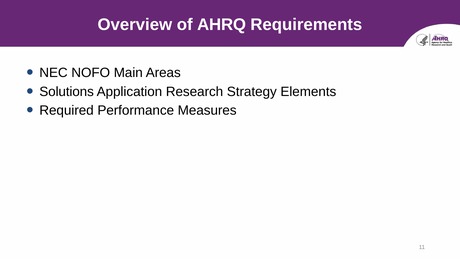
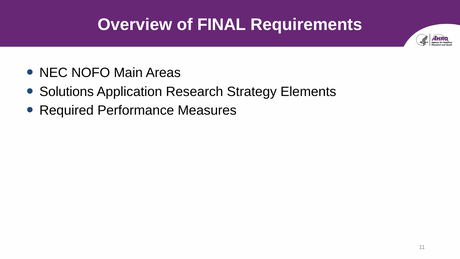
AHRQ: AHRQ -> FINAL
